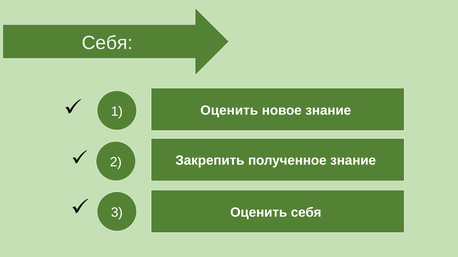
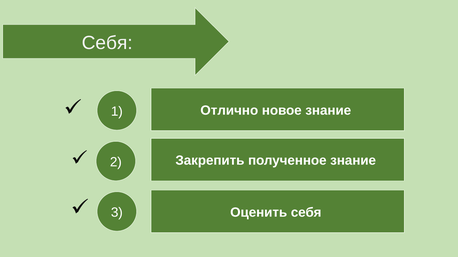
Оценить at (229, 111): Оценить -> Отлично
